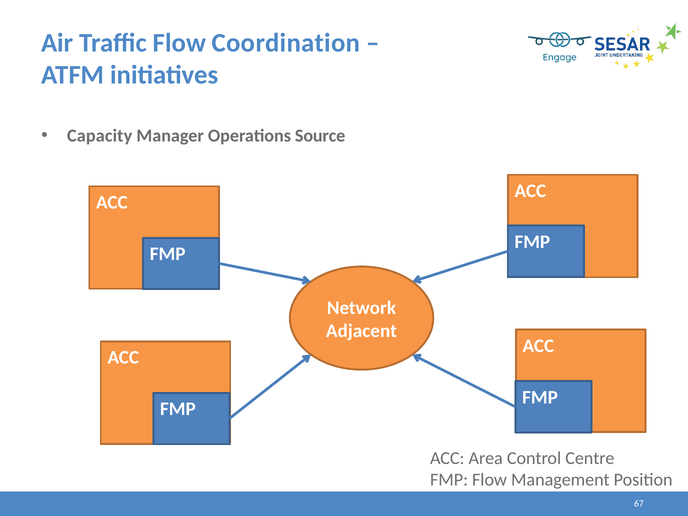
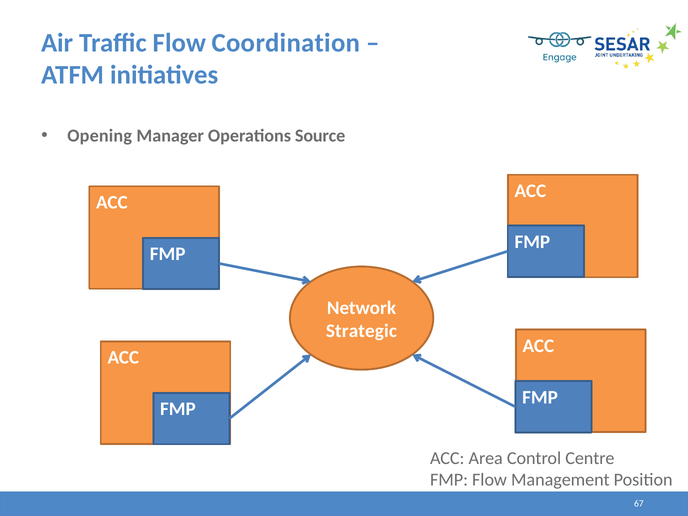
Capacity: Capacity -> Opening
Adjacent: Adjacent -> Strategic
